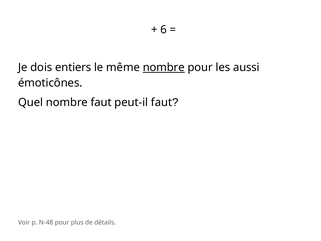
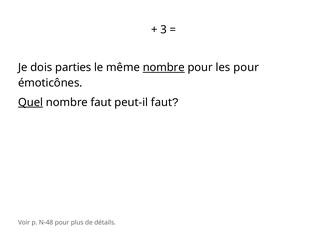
6: 6 -> 3
entiers: entiers -> parties
les aussi: aussi -> pour
Quel underline: none -> present
